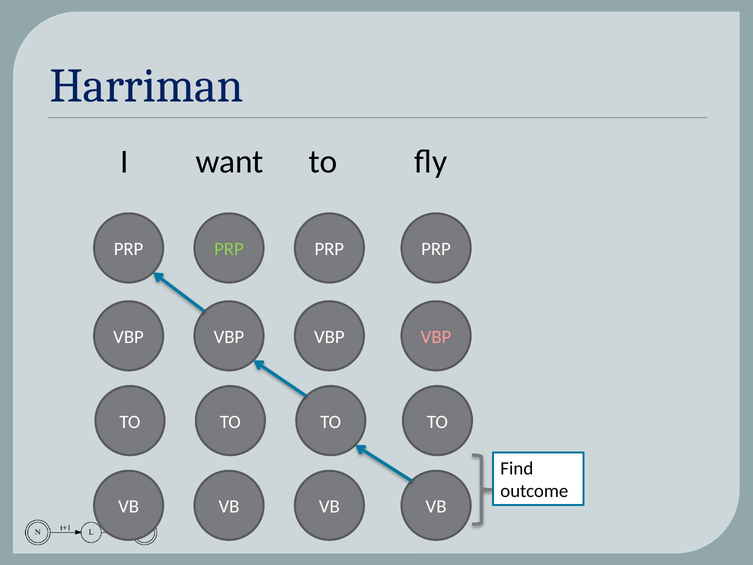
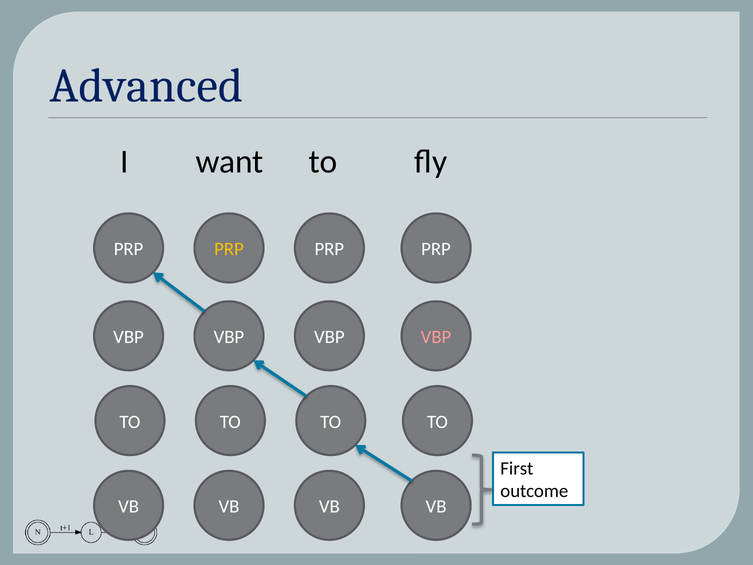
Harriman: Harriman -> Advanced
PRP at (229, 249) colour: light green -> yellow
Find: Find -> First
